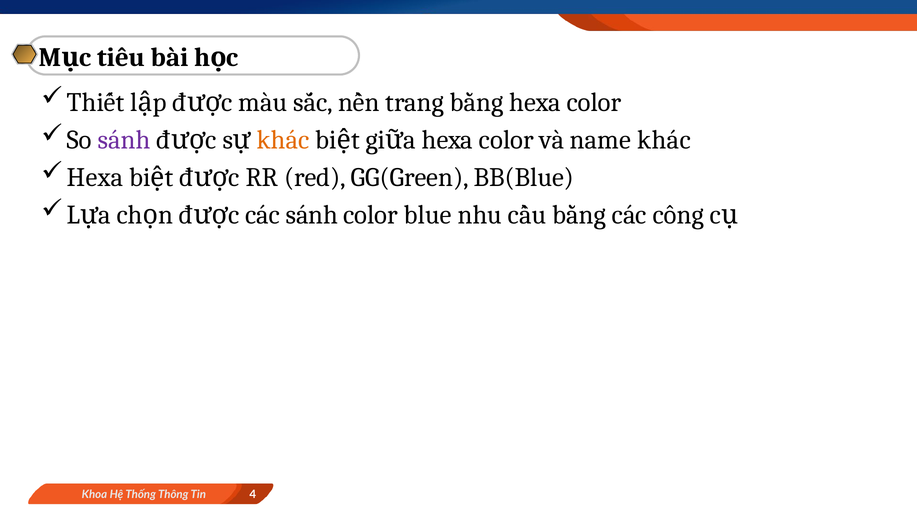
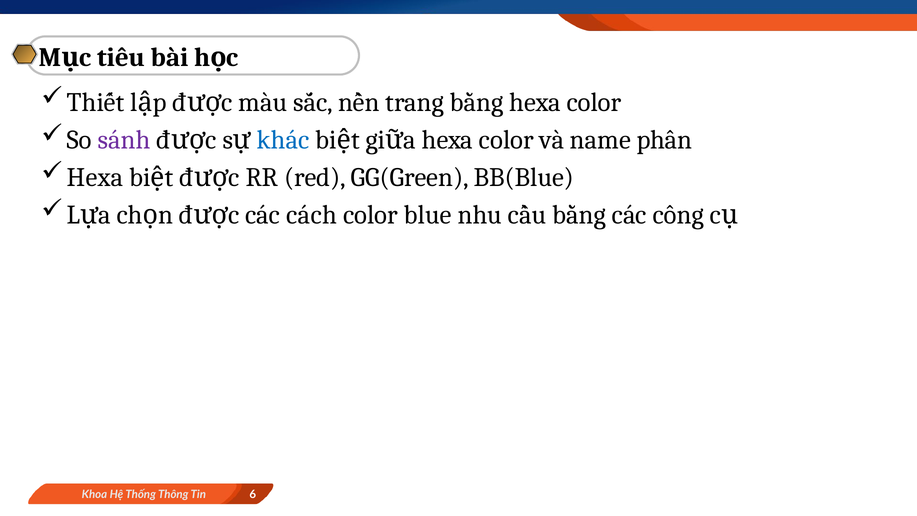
khác at (283, 140) colour: orange -> blue
name khác: khác -> phân
các sánh: sánh -> cách
4: 4 -> 6
